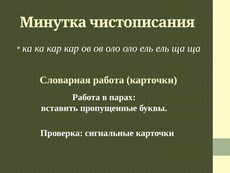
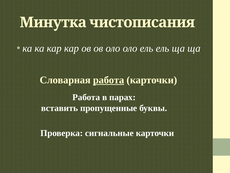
работа at (109, 80) underline: none -> present
